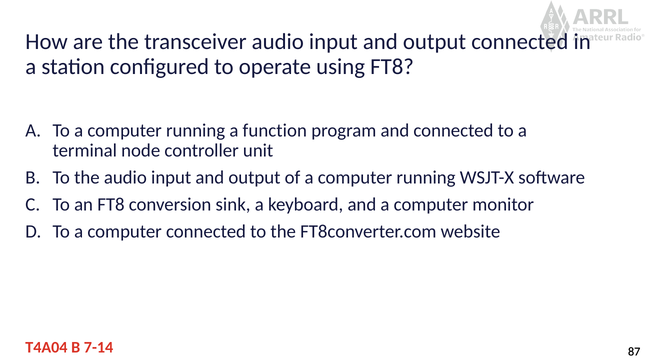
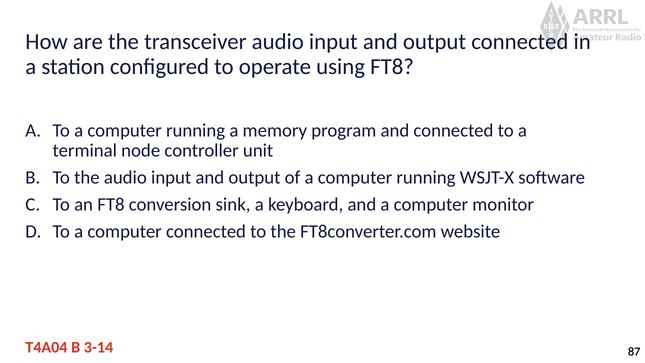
function: function -> memory
7-14: 7-14 -> 3-14
